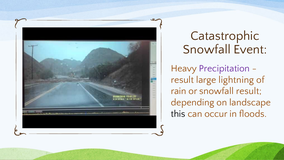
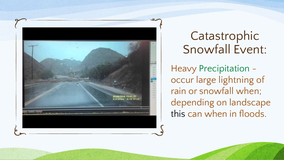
Precipitation colour: purple -> green
result at (182, 80): result -> occur
snowfall result: result -> when
can occur: occur -> when
